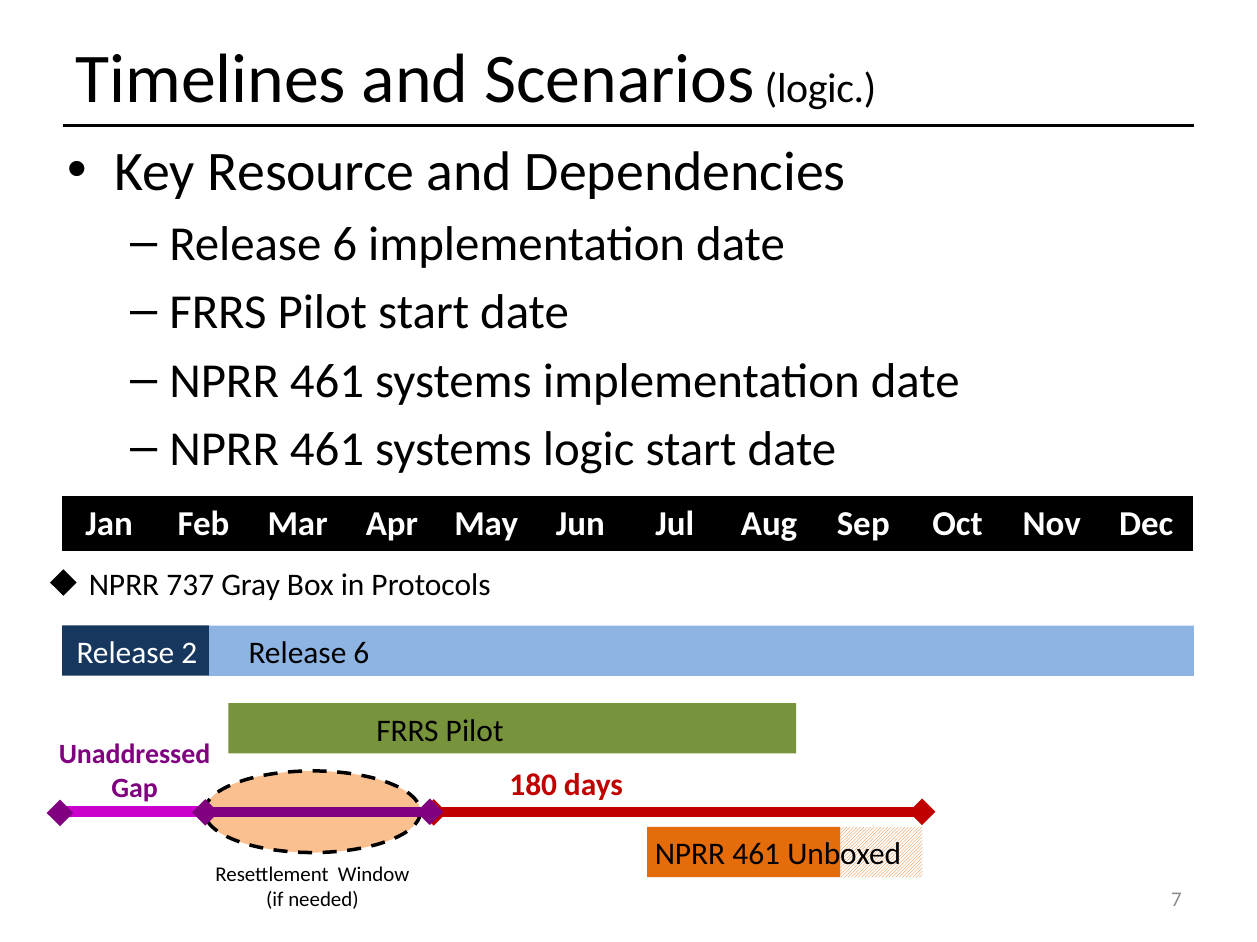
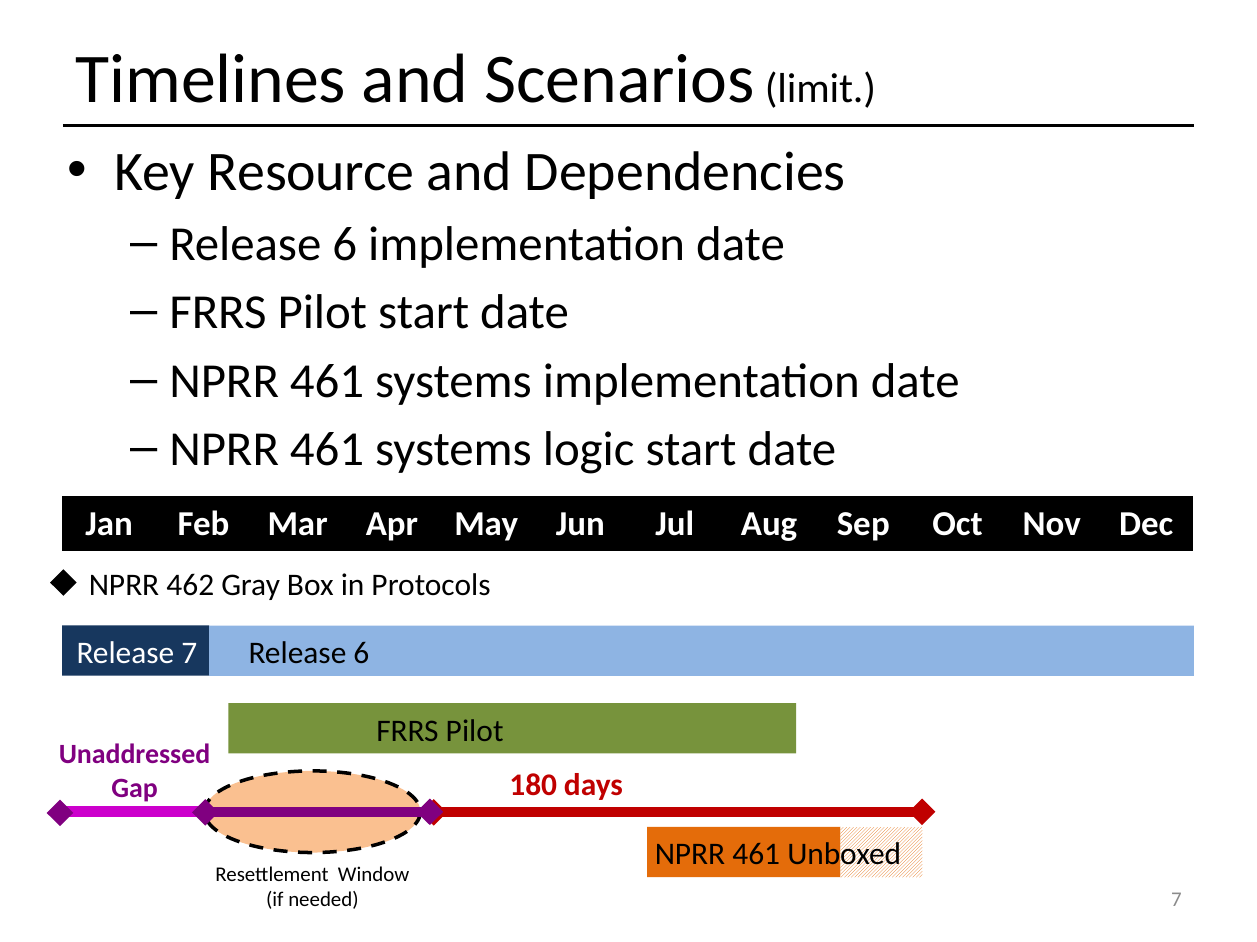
Scenarios logic: logic -> limit
737: 737 -> 462
Release 2: 2 -> 7
